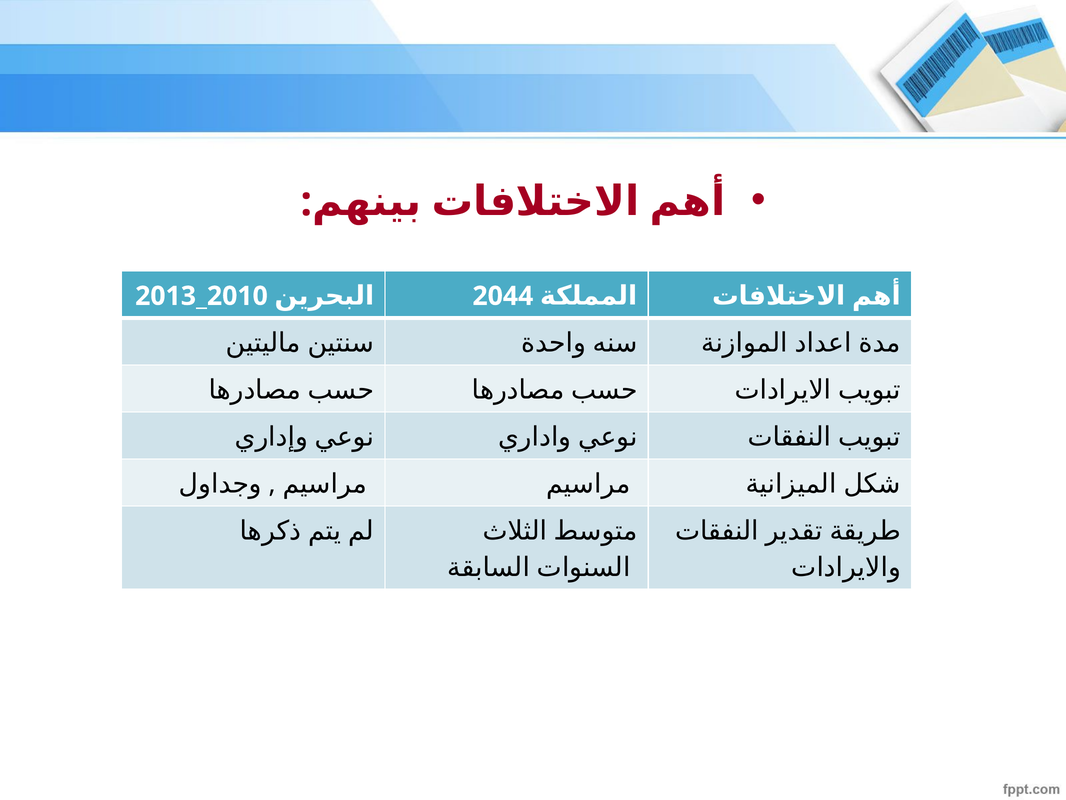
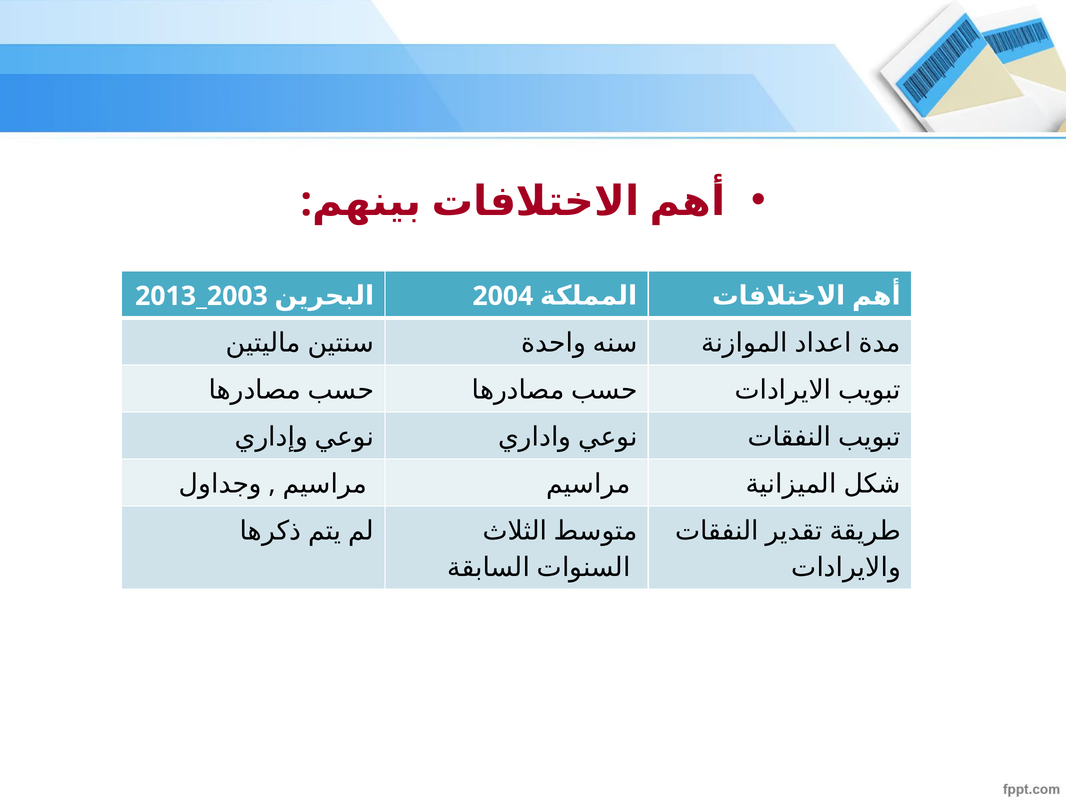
2010: 2010 -> 2003
2044: 2044 -> 2004
